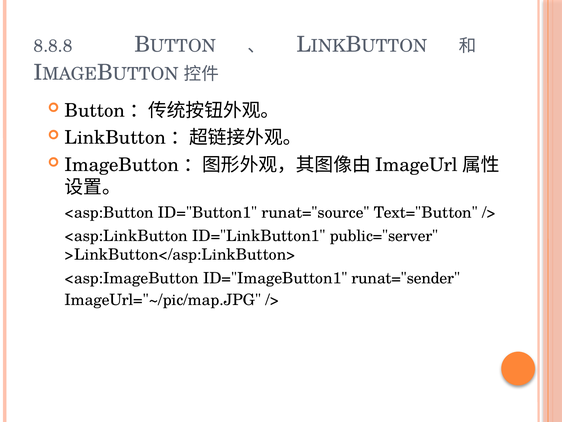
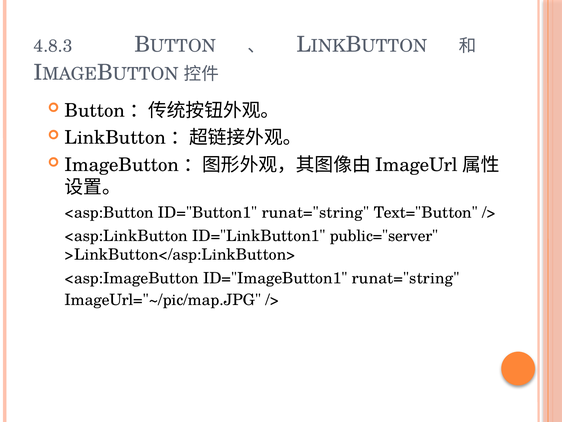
8.8.8: 8.8.8 -> 4.8.3
ID="Button1 runat="source: runat="source -> runat="string
ID="ImageButton1 runat="sender: runat="sender -> runat="string
